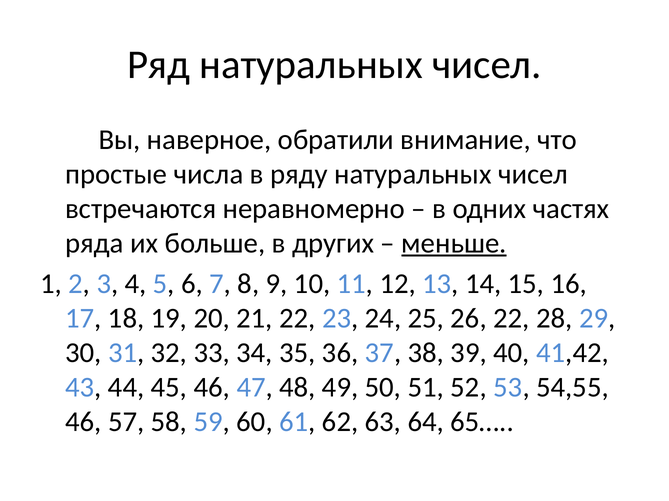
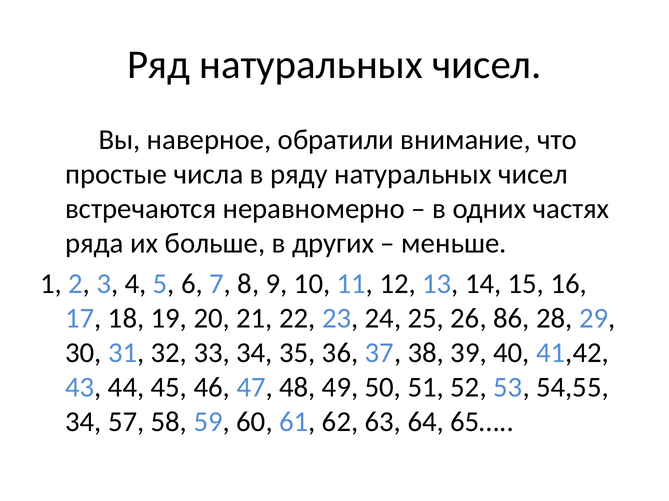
меньше underline: present -> none
26 22: 22 -> 86
46 at (83, 422): 46 -> 34
